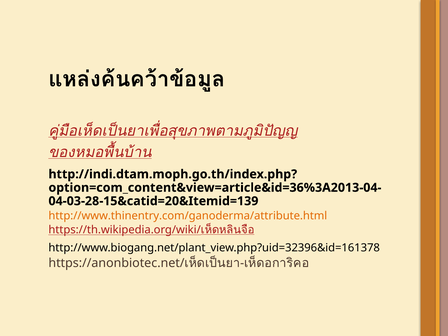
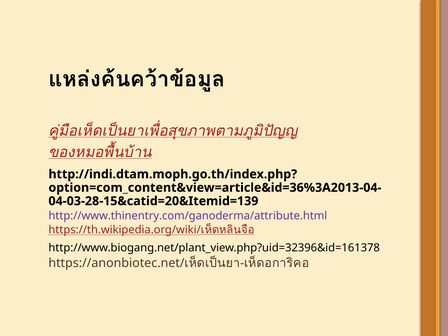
http://www.thinentry.com/ganoderma/attribute.html colour: orange -> purple
